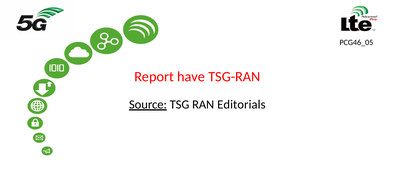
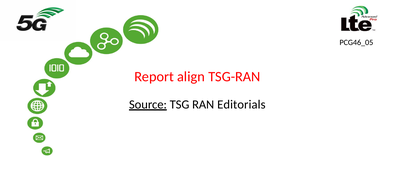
have: have -> align
